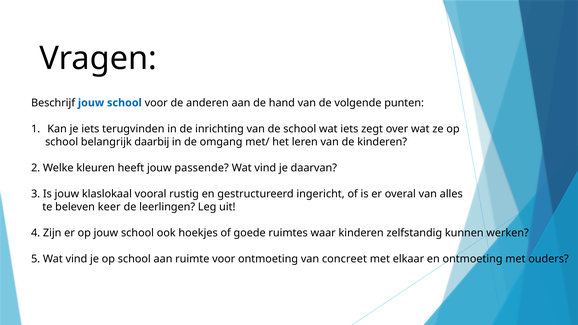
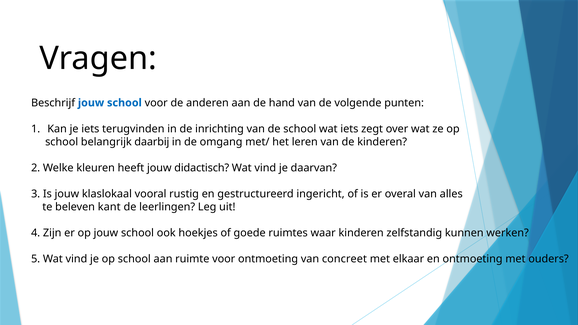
passende: passende -> didactisch
keer: keer -> kant
